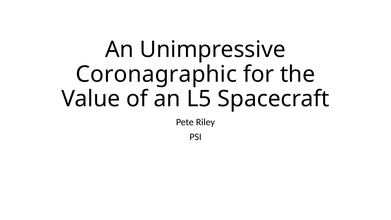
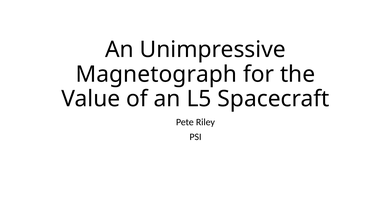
Coronagraphic: Coronagraphic -> Magnetograph
